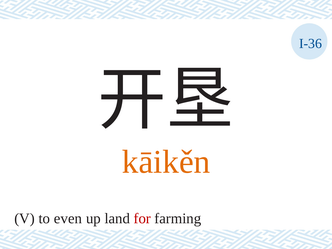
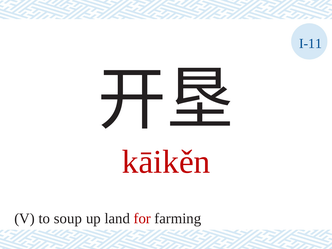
I-36: I-36 -> I-11
kāikěn colour: orange -> red
even: even -> soup
